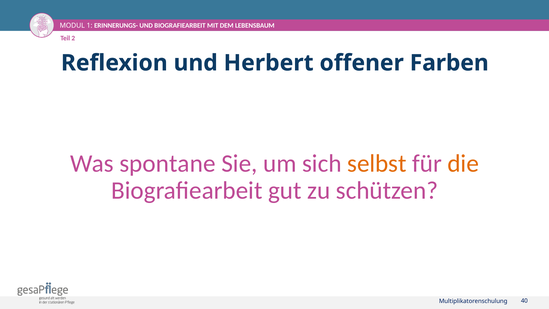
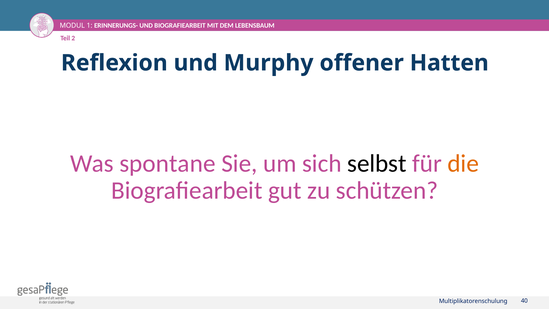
Herbert: Herbert -> Murphy
Farben: Farben -> Hatten
selbst colour: orange -> black
